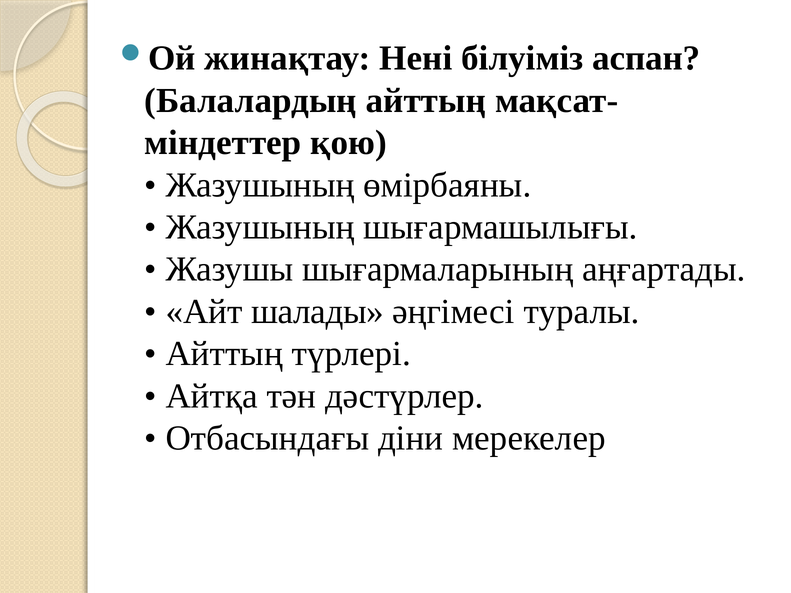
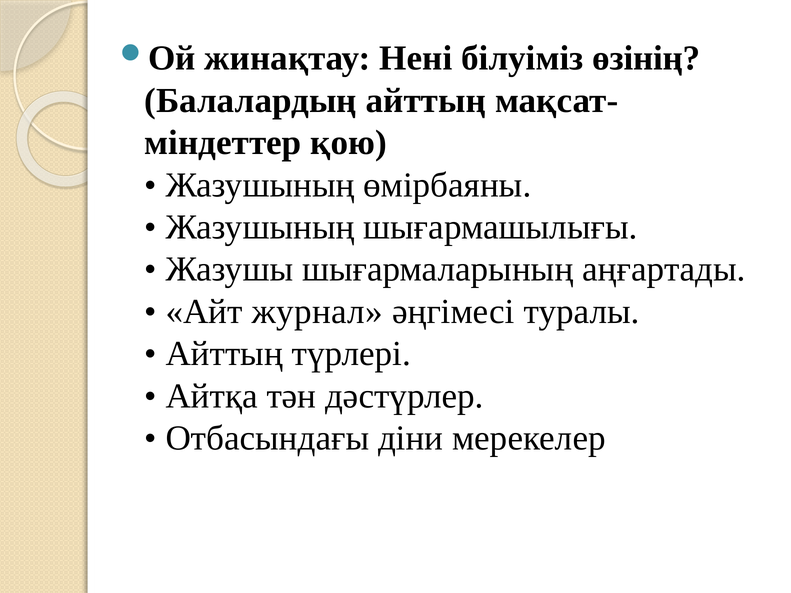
аспан: аспан -> өзінің
шалады: шалады -> журнал
